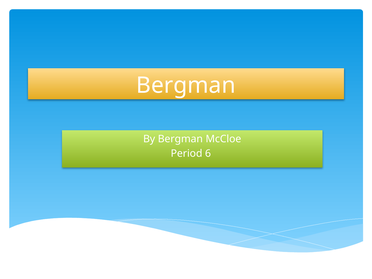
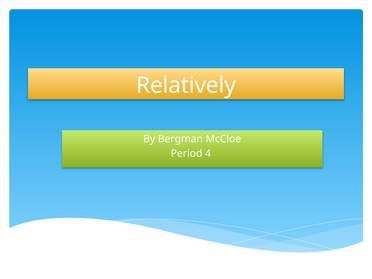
Bergman at (186, 85): Bergman -> Relatively
6: 6 -> 4
